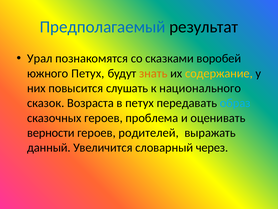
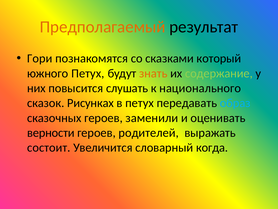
Предполагаемый colour: blue -> orange
Урал: Урал -> Гори
воробей: воробей -> который
содержание colour: yellow -> light green
Возраста: Возраста -> Рисунках
проблема: проблема -> заменили
данный: данный -> состоит
через: через -> когда
